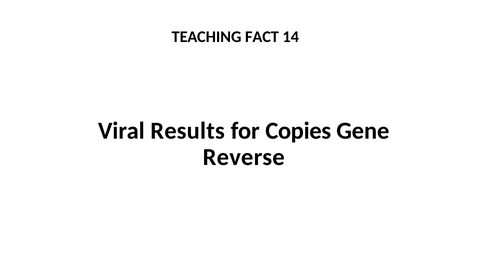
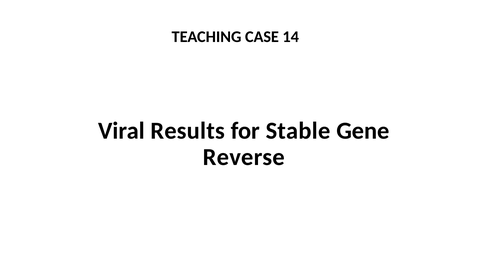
FACT: FACT -> CASE
Copies: Copies -> Stable
